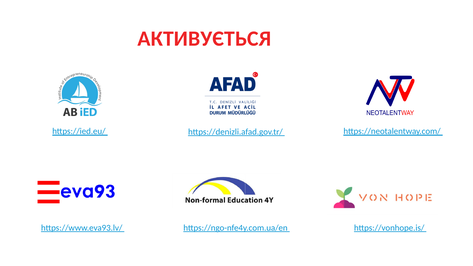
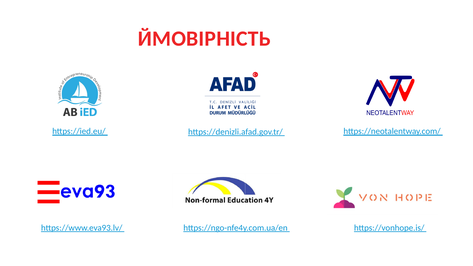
АКТИВУЄТЬСЯ: АКТИВУЄТЬСЯ -> ЙМОВІРНІСТЬ
